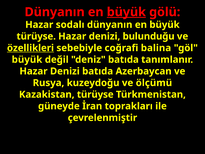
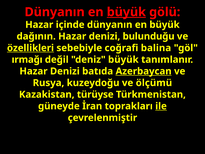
sodalı: sodalı -> içinde
türüyse at (36, 36): türüyse -> dağının
büyük at (27, 59): büyük -> ırmağı
deniz batıda: batıda -> büyük
Azerbaycan underline: none -> present
ile underline: none -> present
